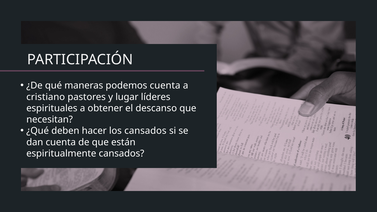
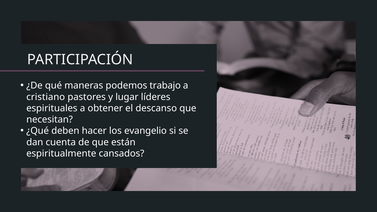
podemos cuenta: cuenta -> trabajo
los cansados: cansados -> evangelio
